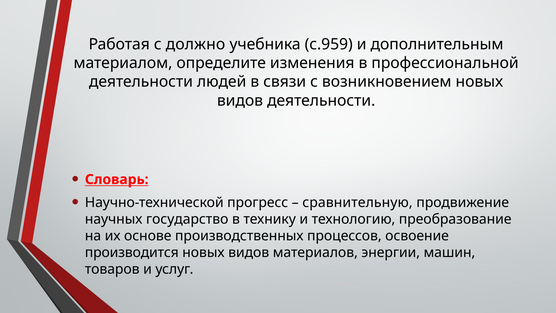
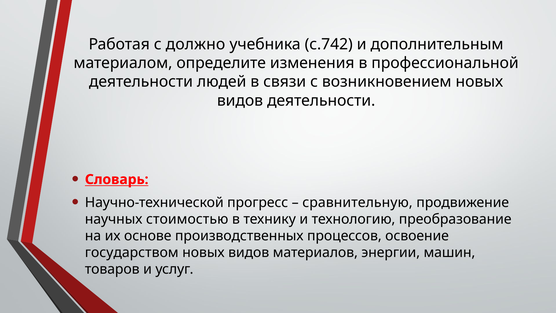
с.959: с.959 -> с.742
государство: государство -> стоимостью
производится: производится -> государством
